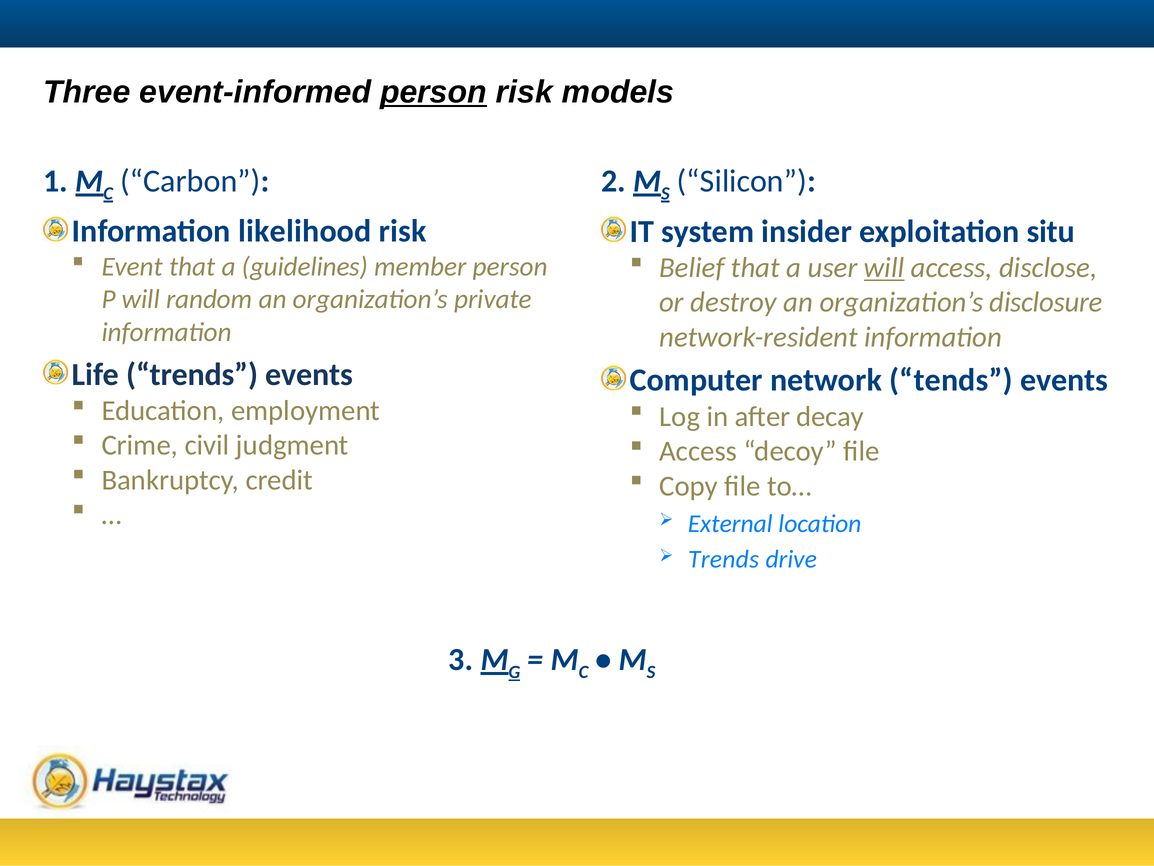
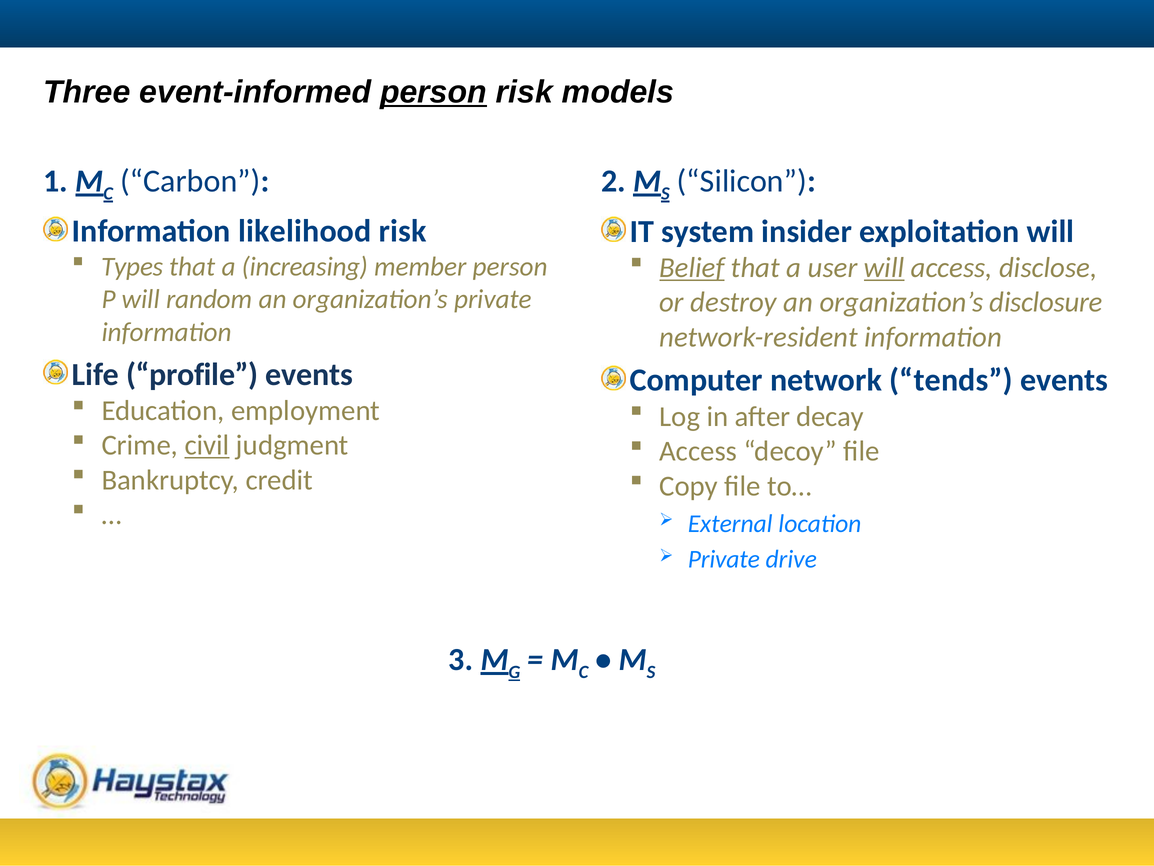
exploitation situ: situ -> will
Event: Event -> Types
guidelines: guidelines -> increasing
Belief underline: none -> present
Life trends: trends -> profile
civil underline: none -> present
Trends at (724, 559): Trends -> Private
